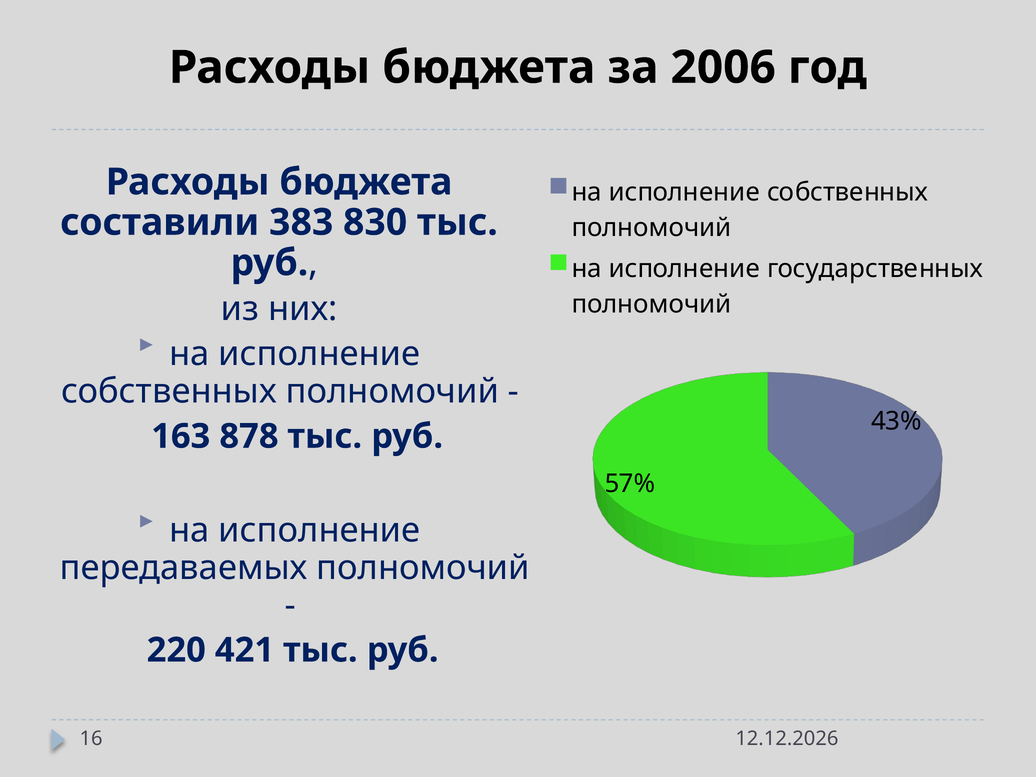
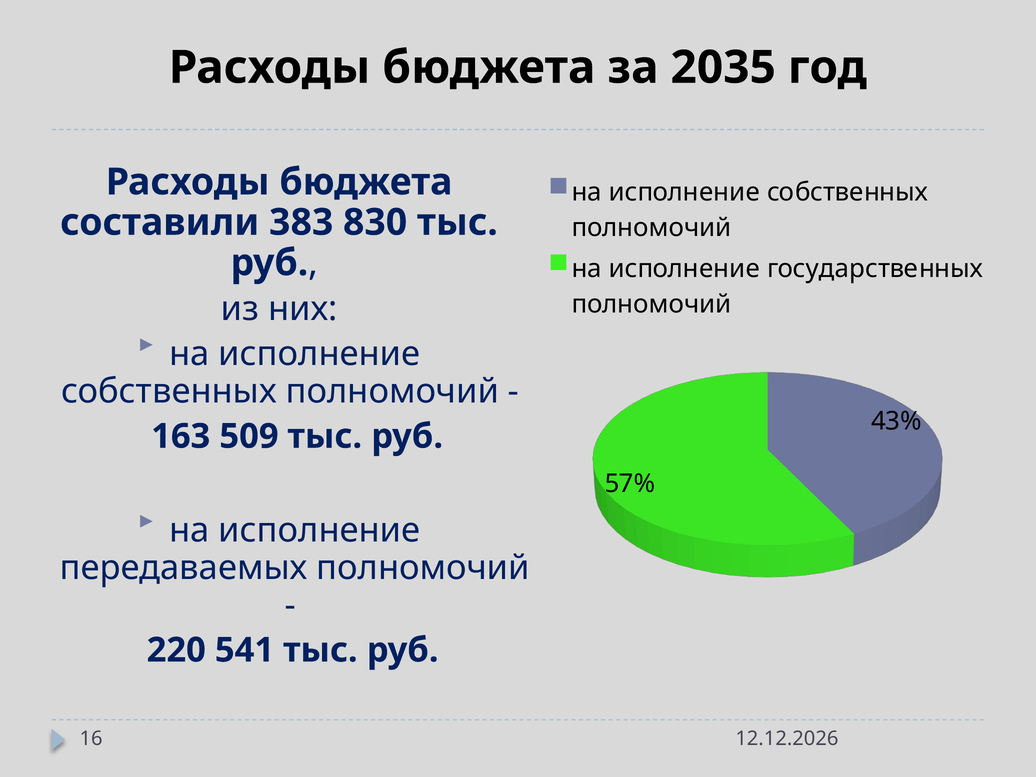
2006: 2006 -> 2035
878: 878 -> 509
421: 421 -> 541
